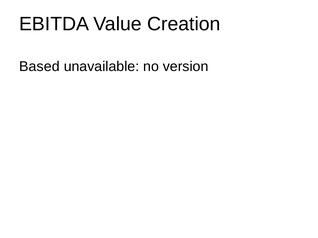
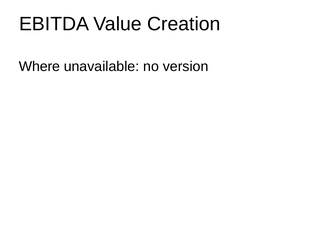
Based: Based -> Where
